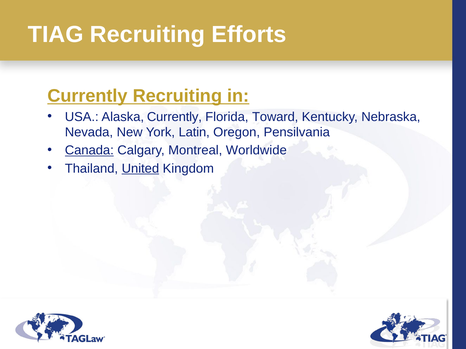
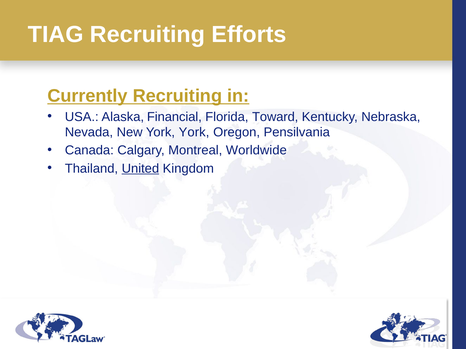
Alaska Currently: Currently -> Financial
York Latin: Latin -> York
Canada underline: present -> none
